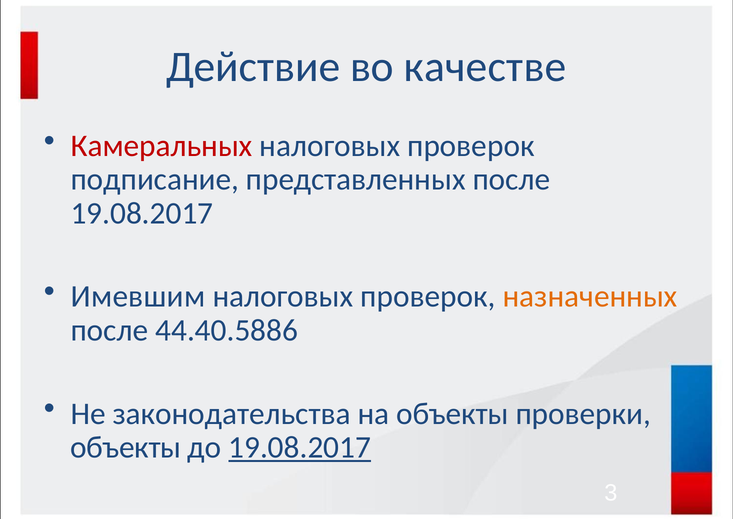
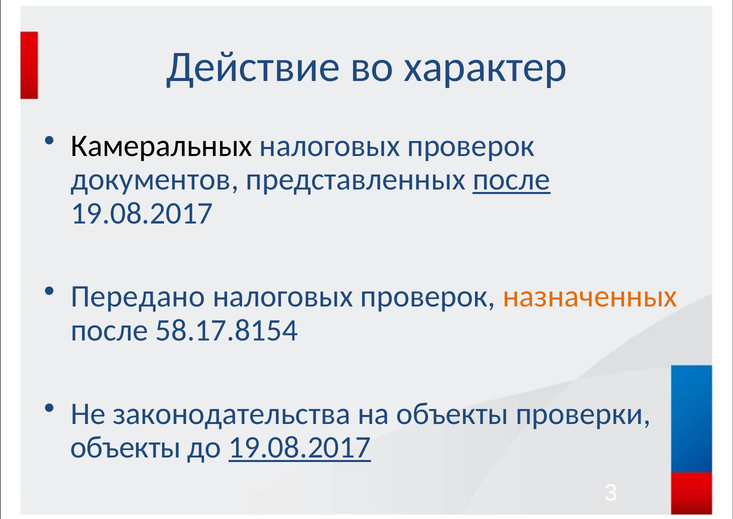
качестве: качестве -> характер
Камеральных colour: red -> black
подписание: подписание -> документов
после at (511, 179) underline: none -> present
Имевшим: Имевшим -> Передано
44.40.5886: 44.40.5886 -> 58.17.8154
